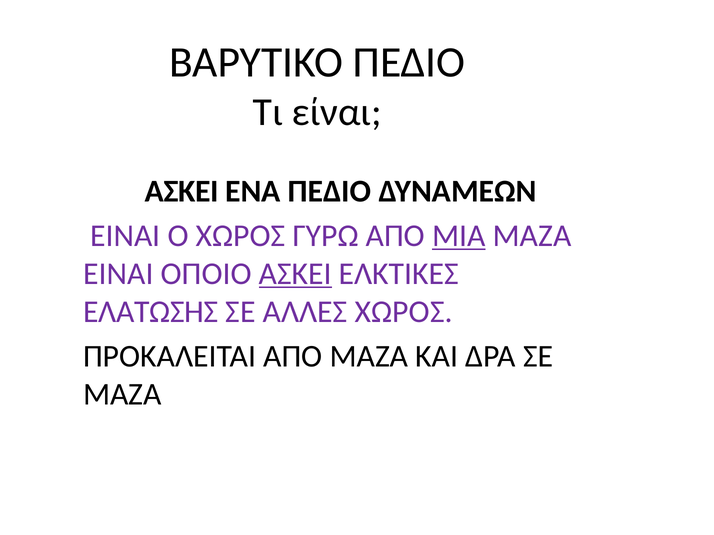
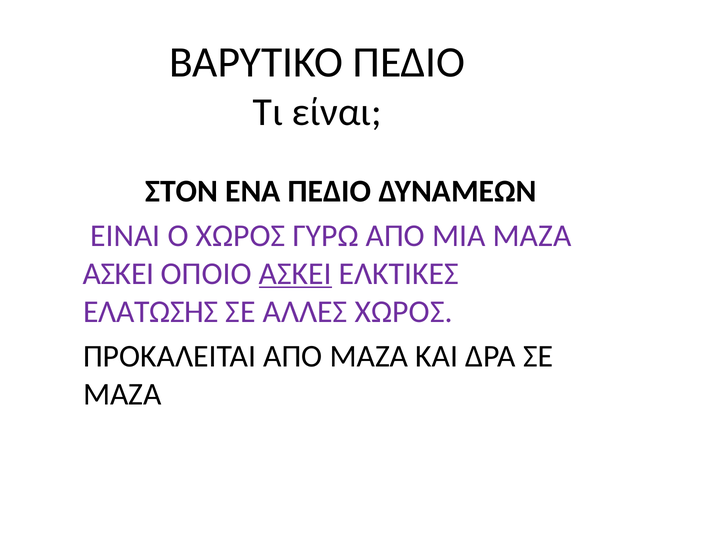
ΑΣΚΕΙ at (182, 191): ΑΣΚΕΙ -> ΣΤΟΝ
ΜΙΑ underline: present -> none
ΕΙΝΑΙ at (118, 274): ΕΙΝΑΙ -> ΑΣΚΕΙ
